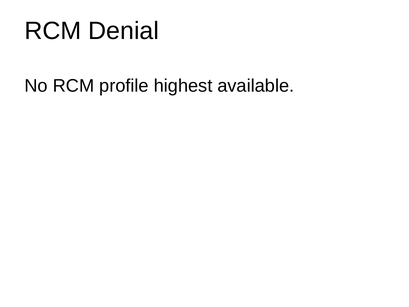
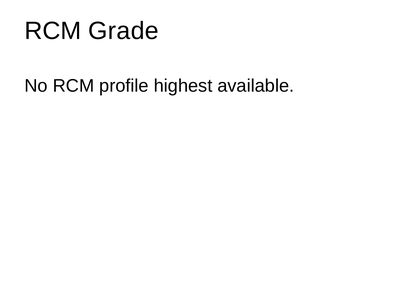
Denial: Denial -> Grade
